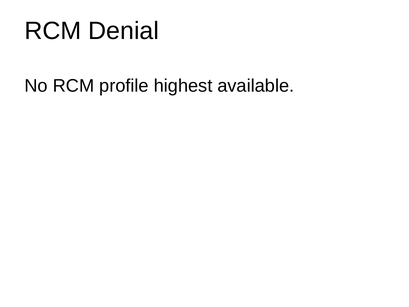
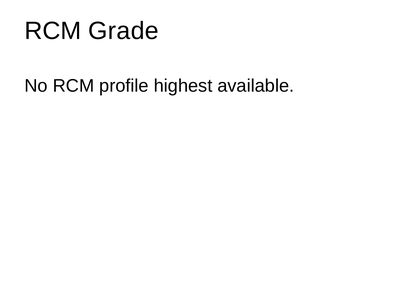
Denial: Denial -> Grade
